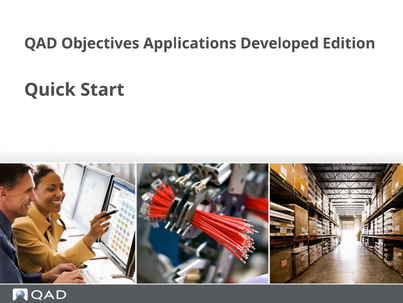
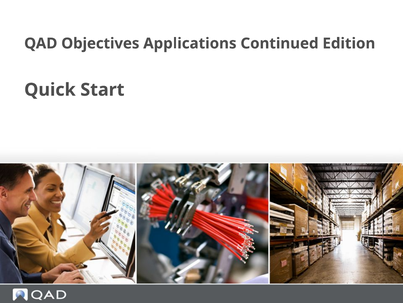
Developed: Developed -> Continued
